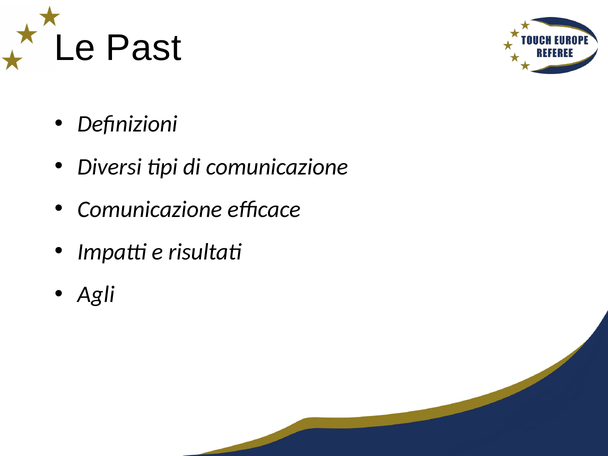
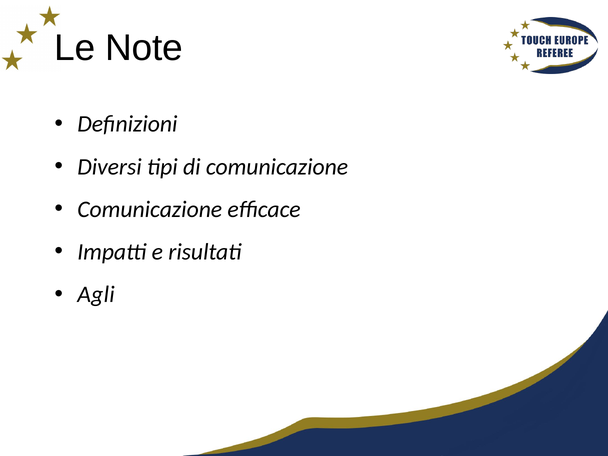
Past: Past -> Note
